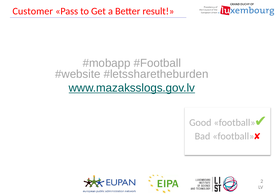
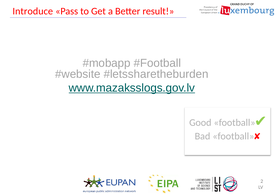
Customer: Customer -> Introduce
